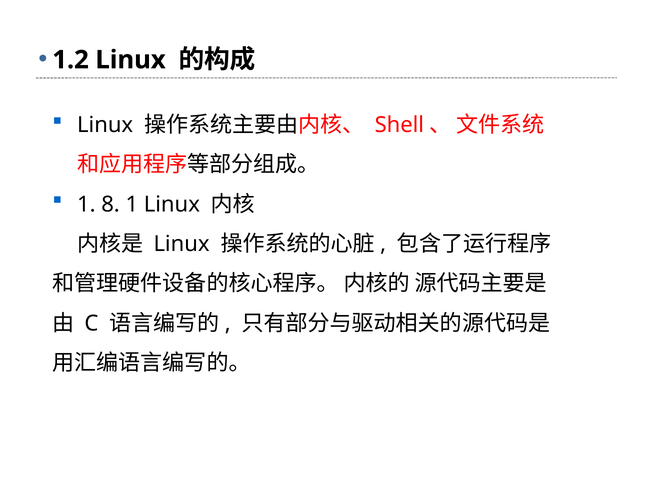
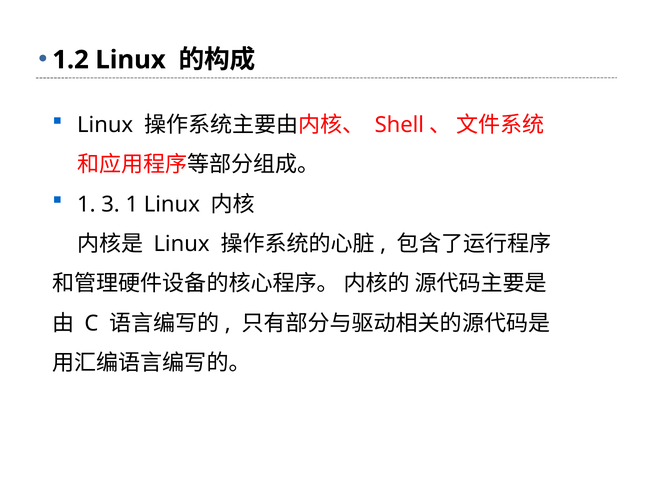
8: 8 -> 3
